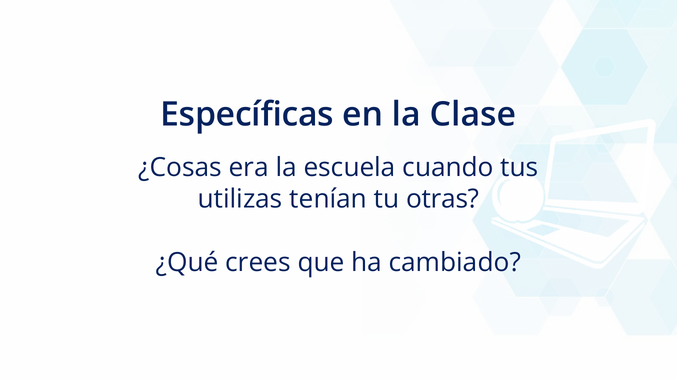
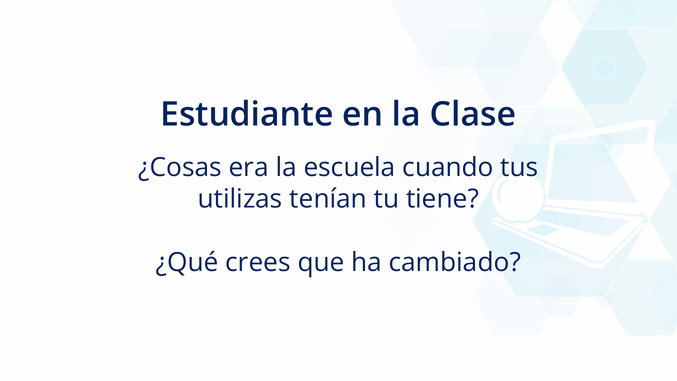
Específicas: Específicas -> Estudiante
otras: otras -> tiene
